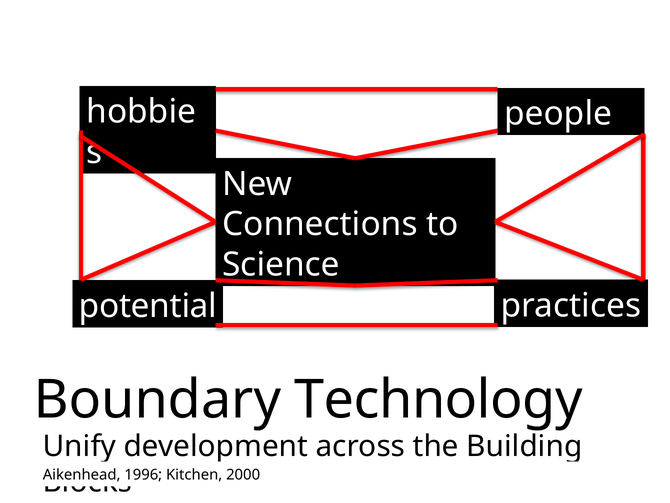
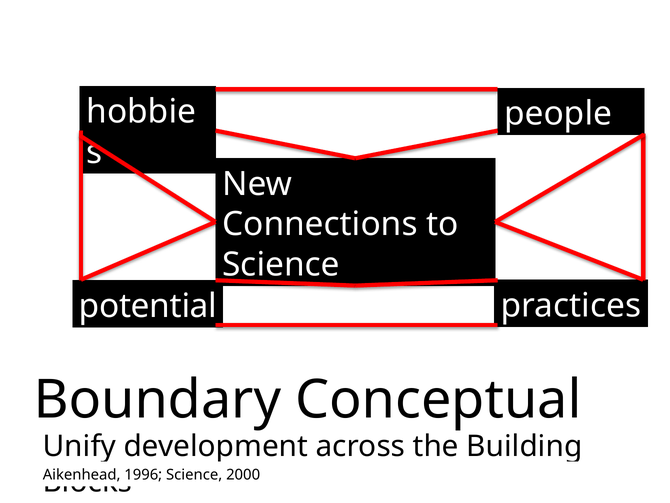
Technology: Technology -> Conceptual
1996 Kitchen: Kitchen -> Science
